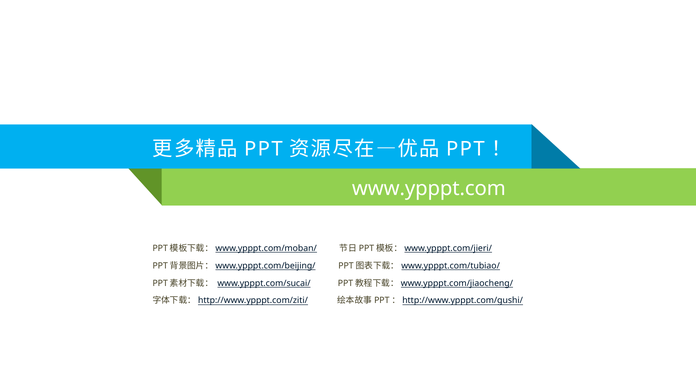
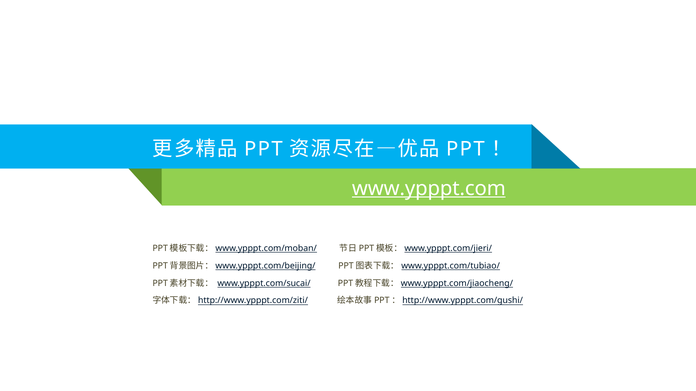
www.ypppt.com underline: none -> present
